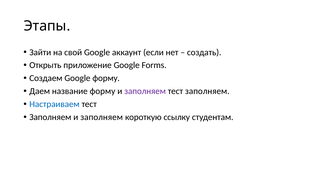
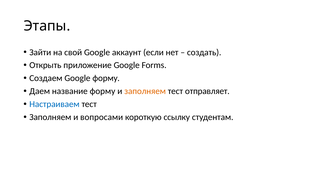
заполняем at (145, 91) colour: purple -> orange
тест заполняем: заполняем -> отправляет
заполняем at (102, 117): заполняем -> вопросами
